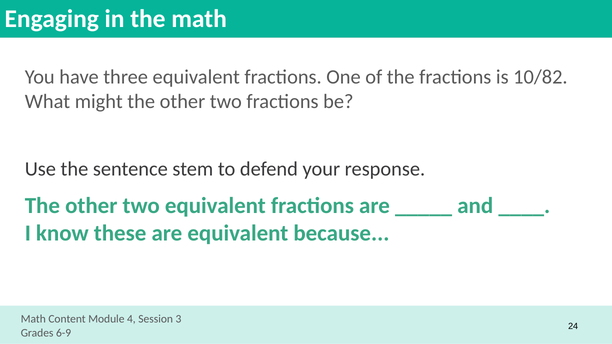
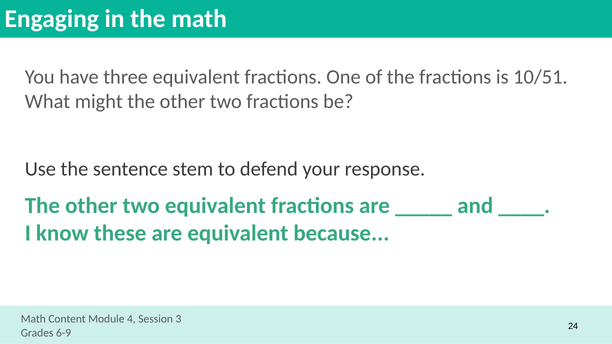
10/82: 10/82 -> 10/51
